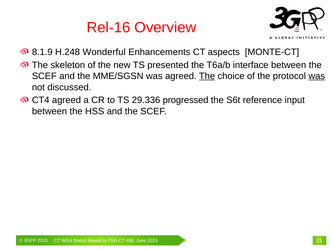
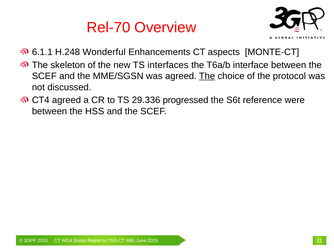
Rel-16: Rel-16 -> Rel-70
8.1.9: 8.1.9 -> 6.1.1
presented: presented -> interfaces
was at (317, 76) underline: present -> none
input: input -> were
